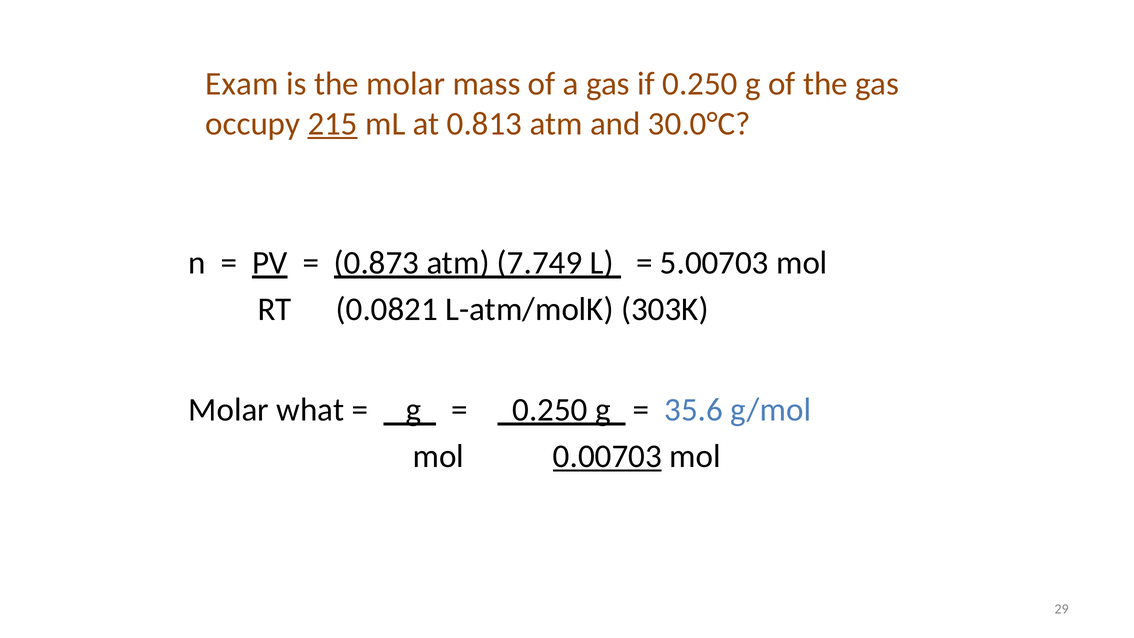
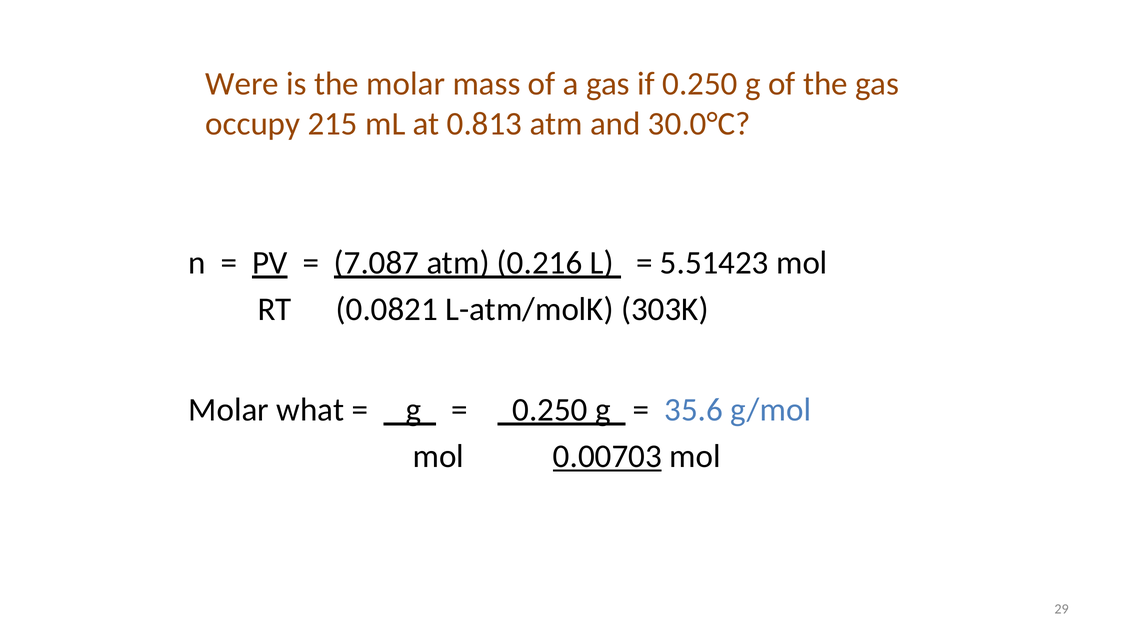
Exam: Exam -> Were
215 underline: present -> none
0.873: 0.873 -> 7.087
7.749: 7.749 -> 0.216
5.00703: 5.00703 -> 5.51423
